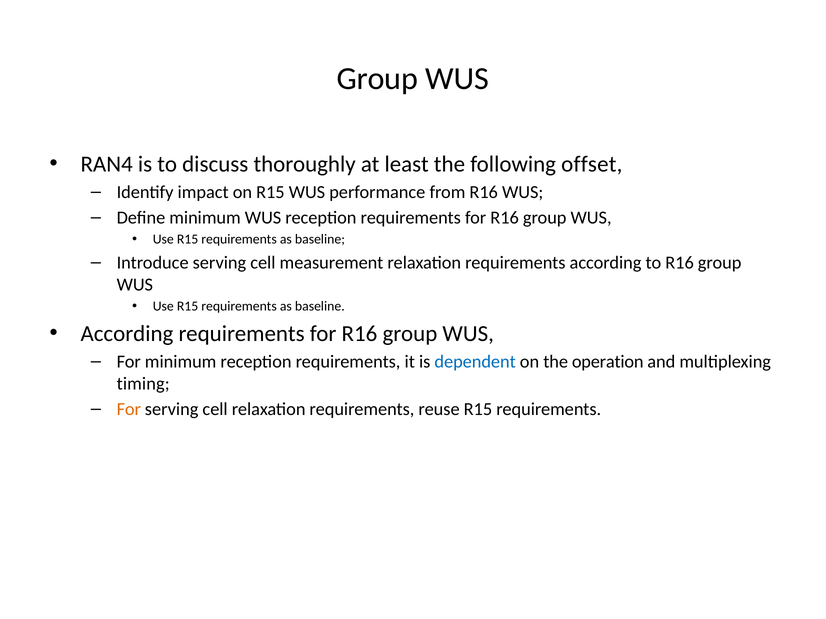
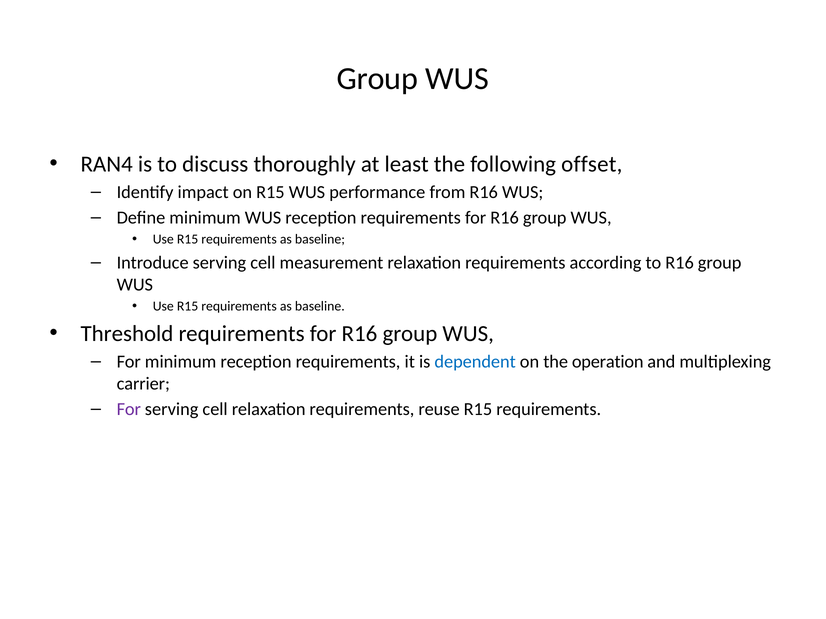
According at (127, 334): According -> Threshold
timing: timing -> carrier
For at (129, 410) colour: orange -> purple
